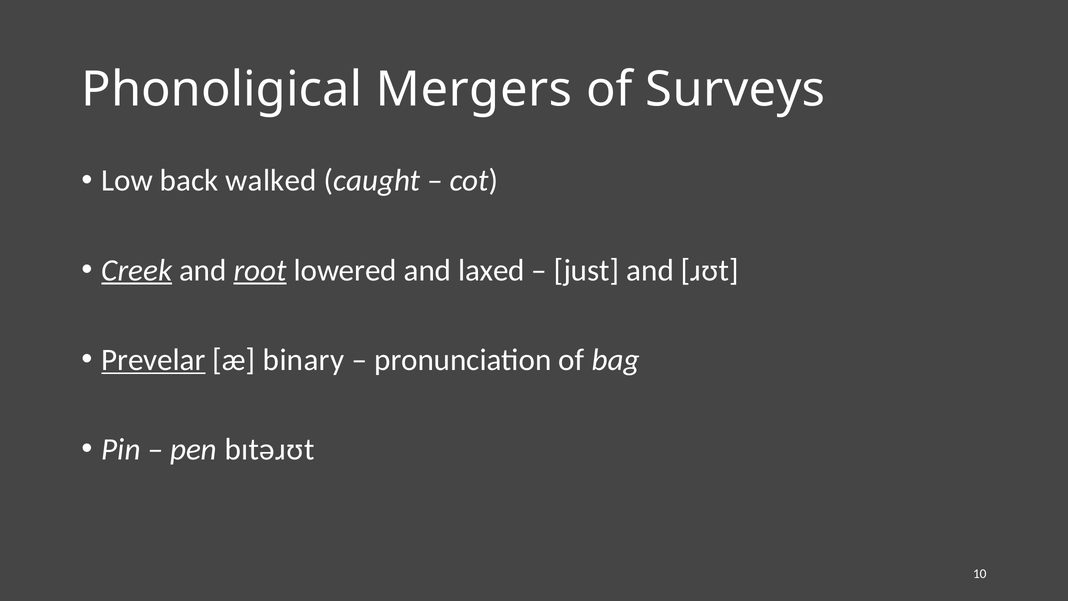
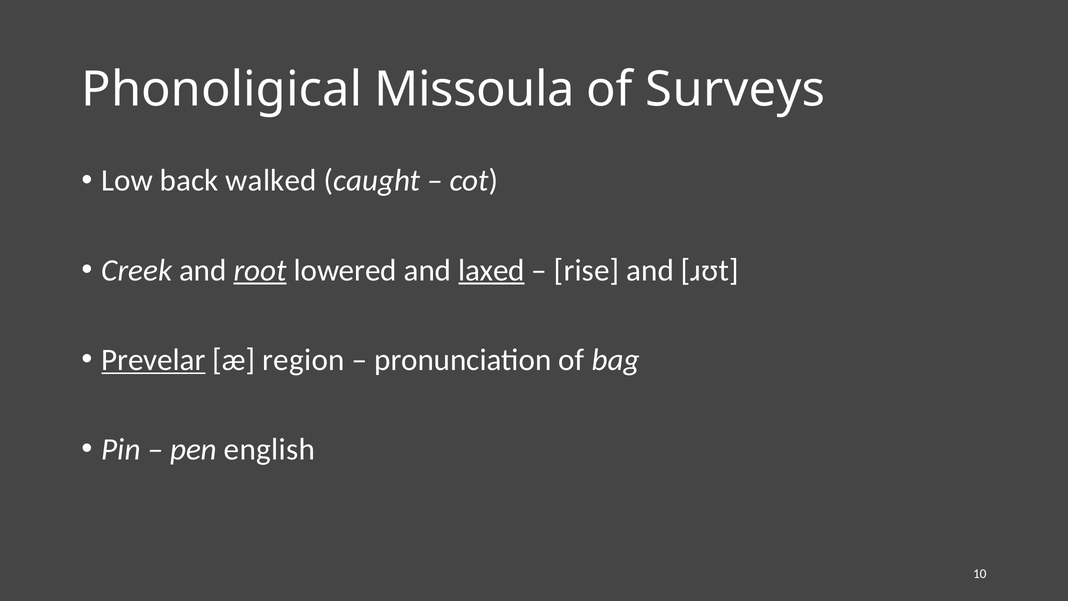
Mergers: Mergers -> Missoula
Creek underline: present -> none
laxed underline: none -> present
just: just -> rise
binary: binary -> region
bɪtəɹʊt: bɪtəɹʊt -> english
